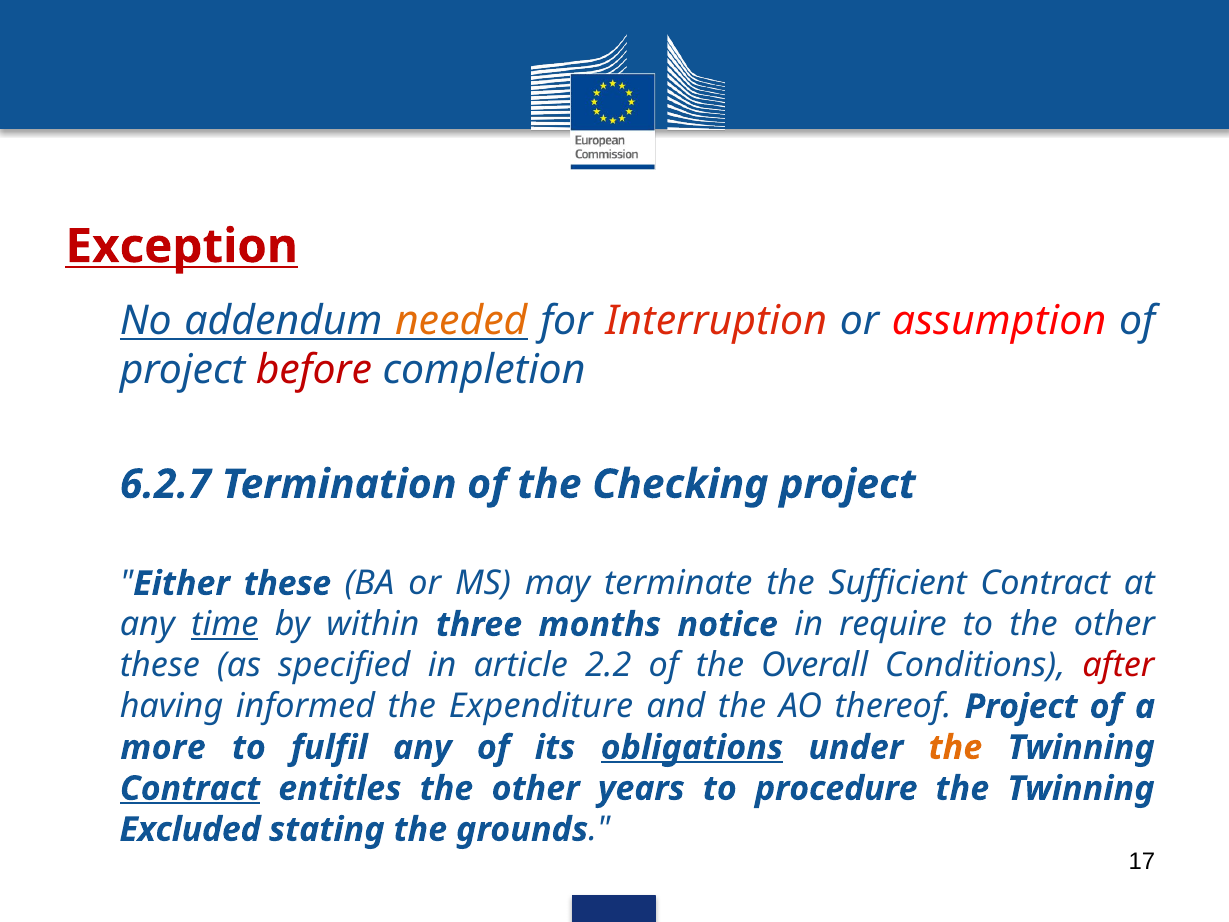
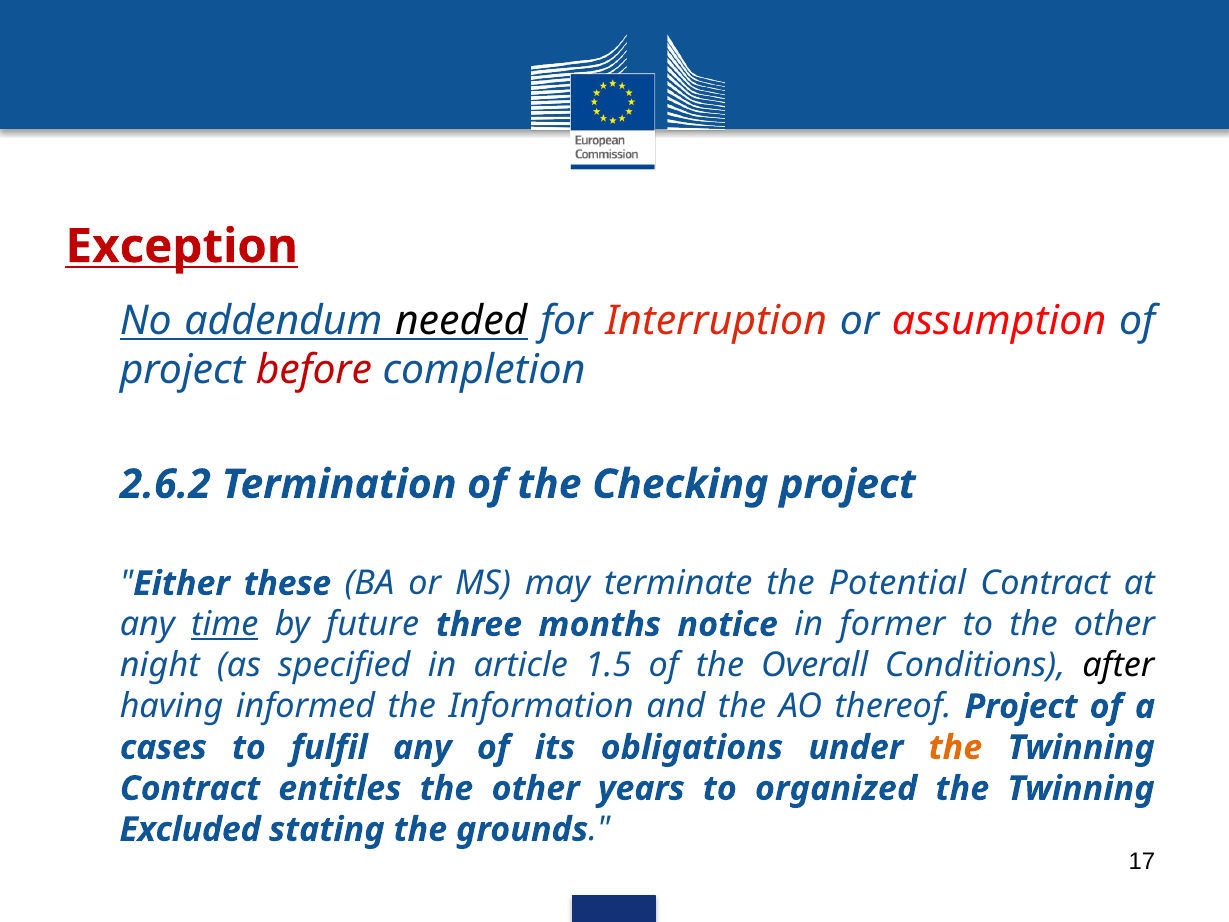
needed colour: orange -> black
6.2.7: 6.2.7 -> 2.6.2
Sufficient: Sufficient -> Potential
within: within -> future
require: require -> former
these at (160, 665): these -> night
2.2: 2.2 -> 1.5
after colour: red -> black
Expenditure: Expenditure -> Information
more: more -> cases
obligations underline: present -> none
Contract at (190, 788) underline: present -> none
procedure: procedure -> organized
